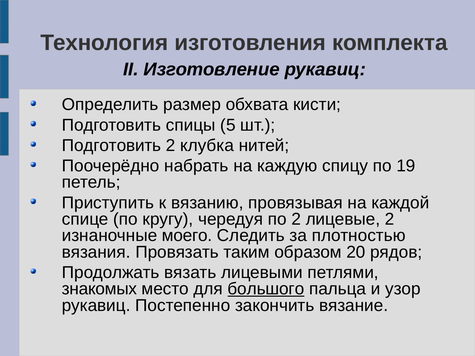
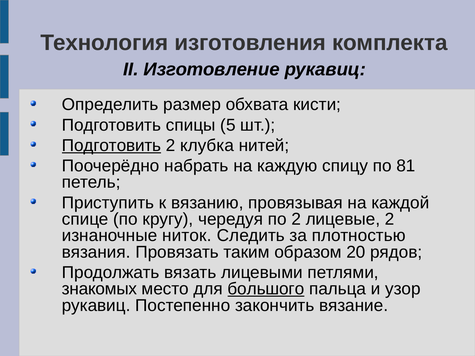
Подготовить at (112, 146) underline: none -> present
19: 19 -> 81
моего: моего -> ниток
